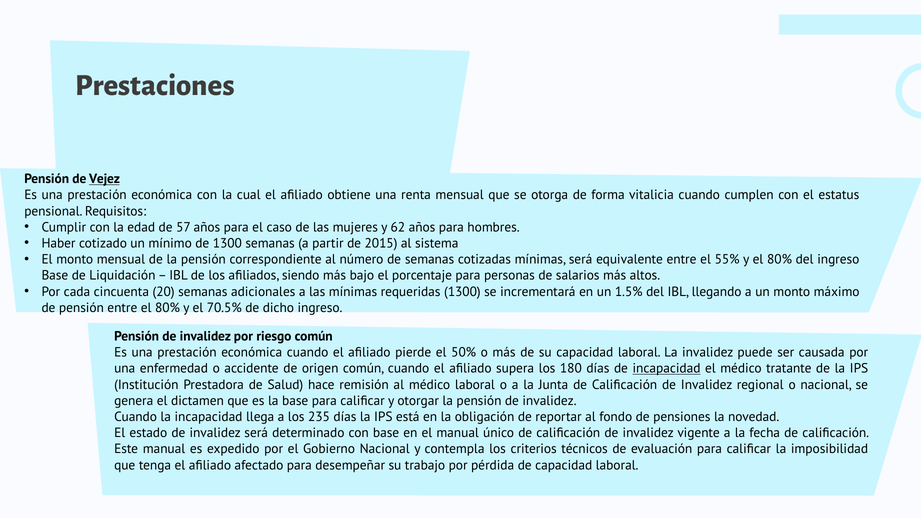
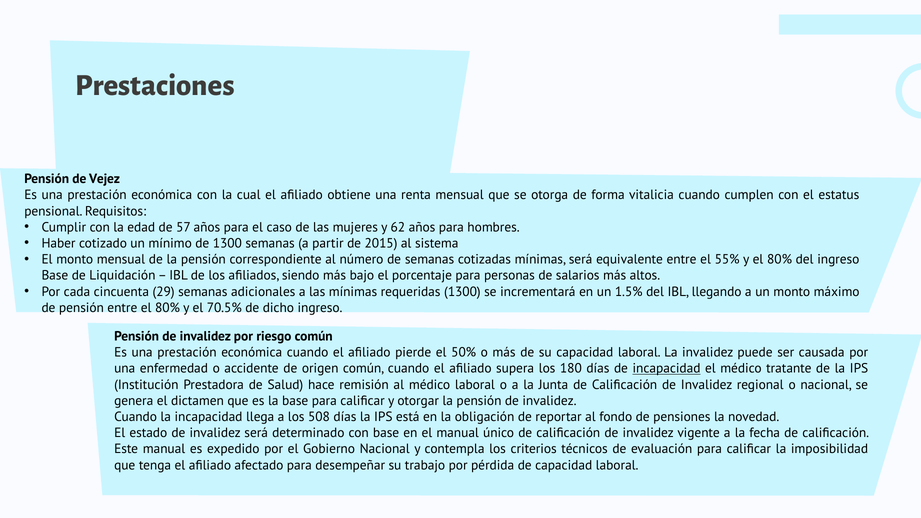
Vejez underline: present -> none
20: 20 -> 29
235: 235 -> 508
